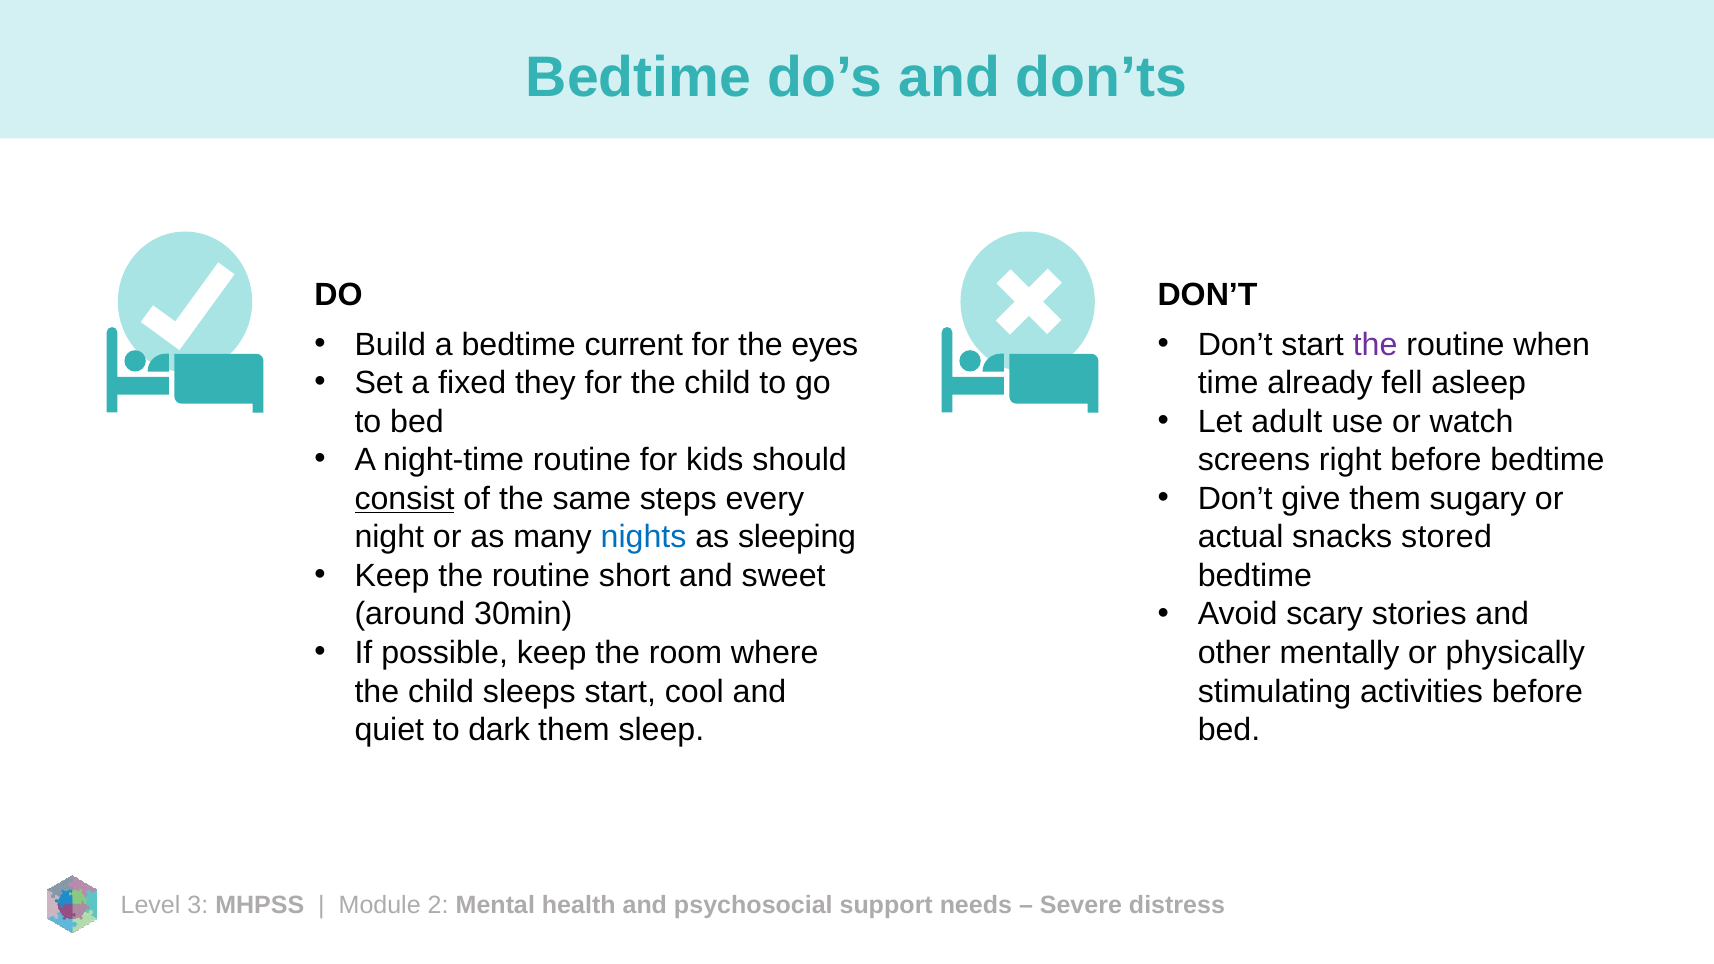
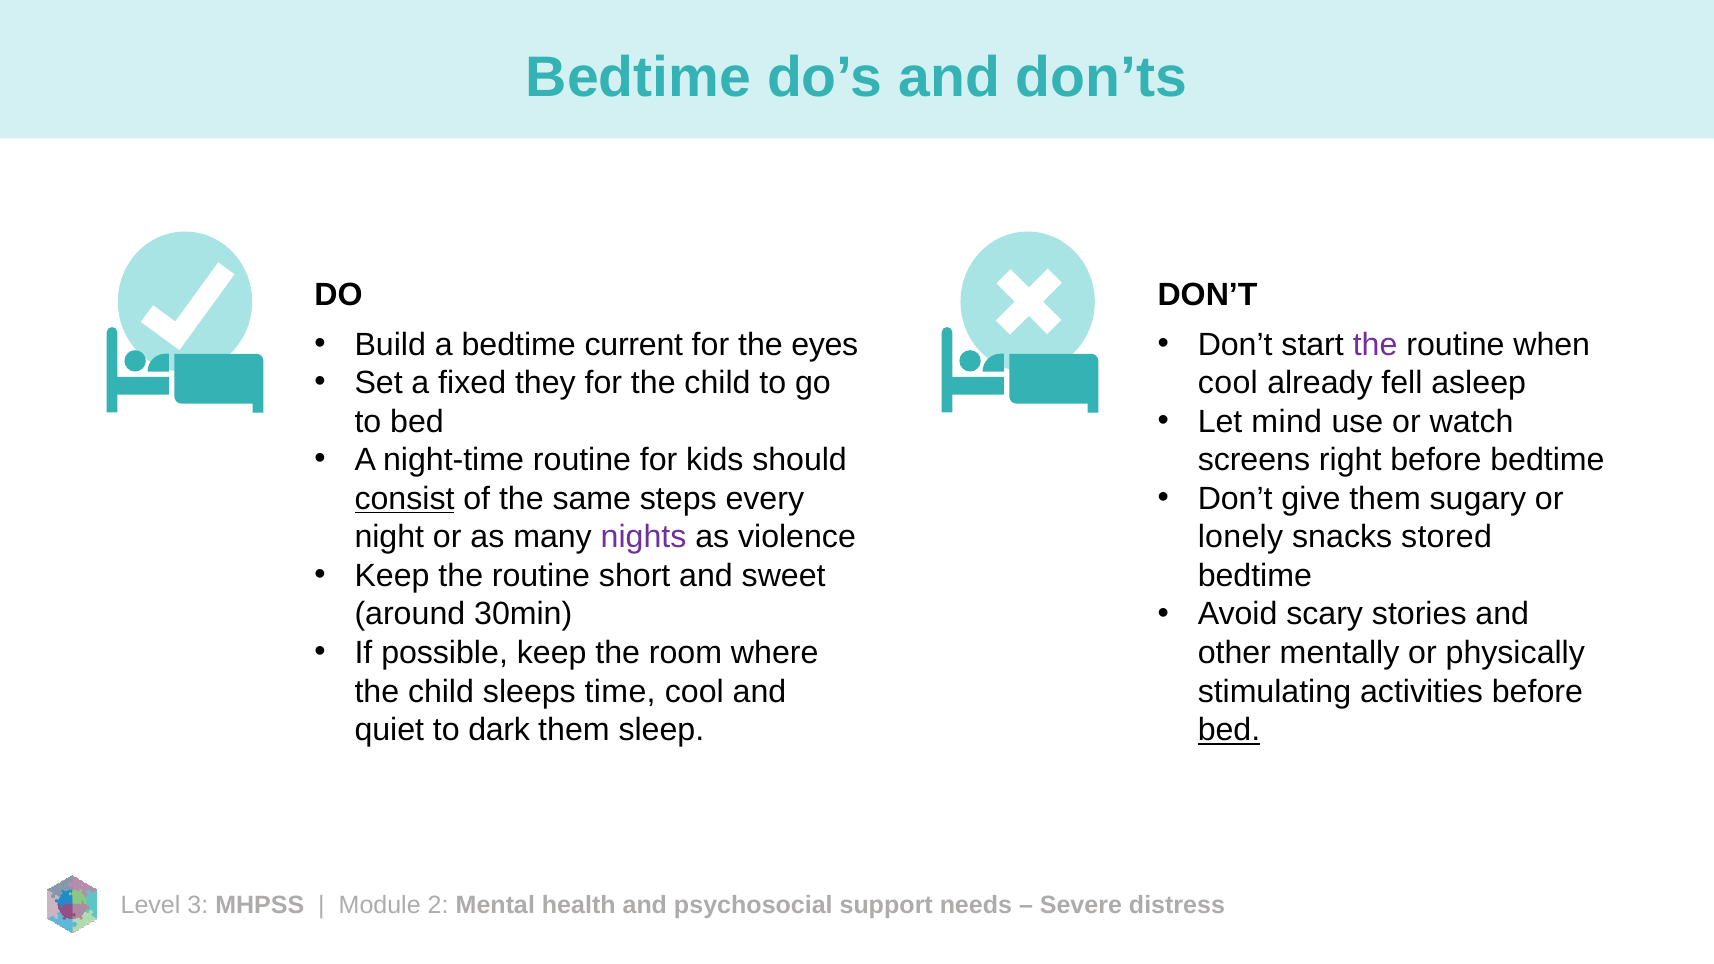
time at (1228, 383): time -> cool
adult: adult -> mind
nights colour: blue -> purple
sleeping: sleeping -> violence
actual: actual -> lonely
sleeps start: start -> time
bed at (1229, 730) underline: none -> present
